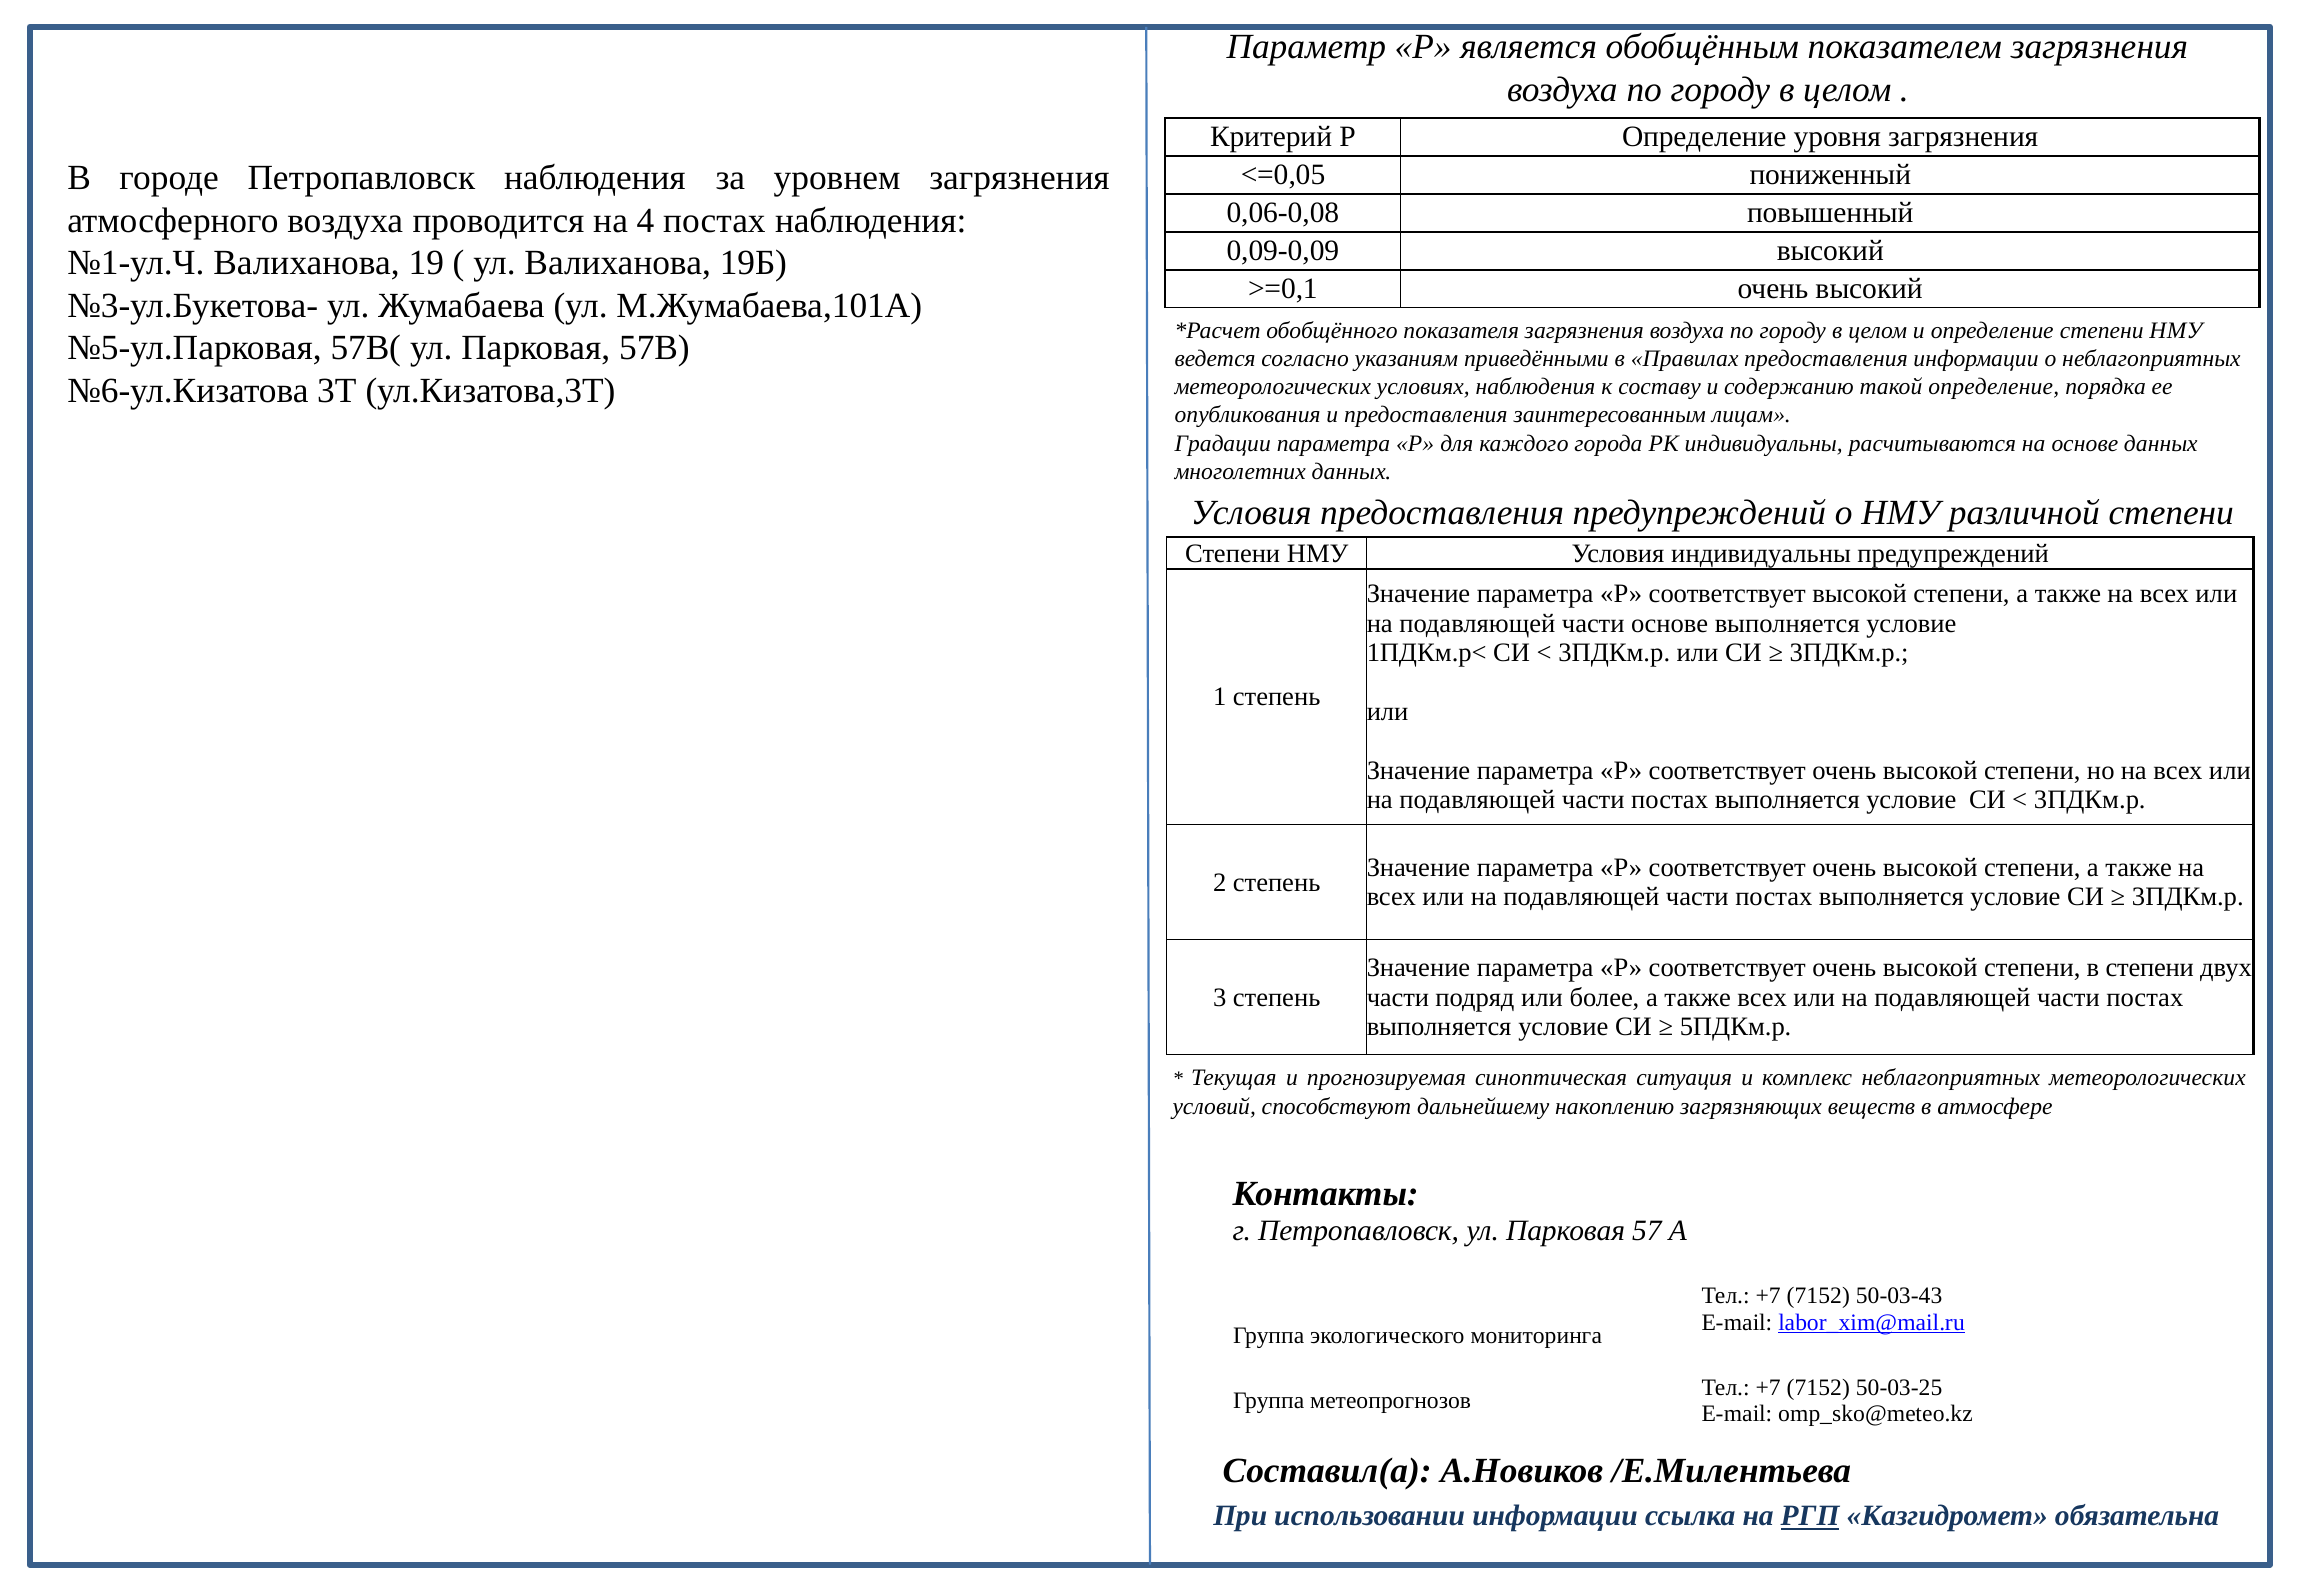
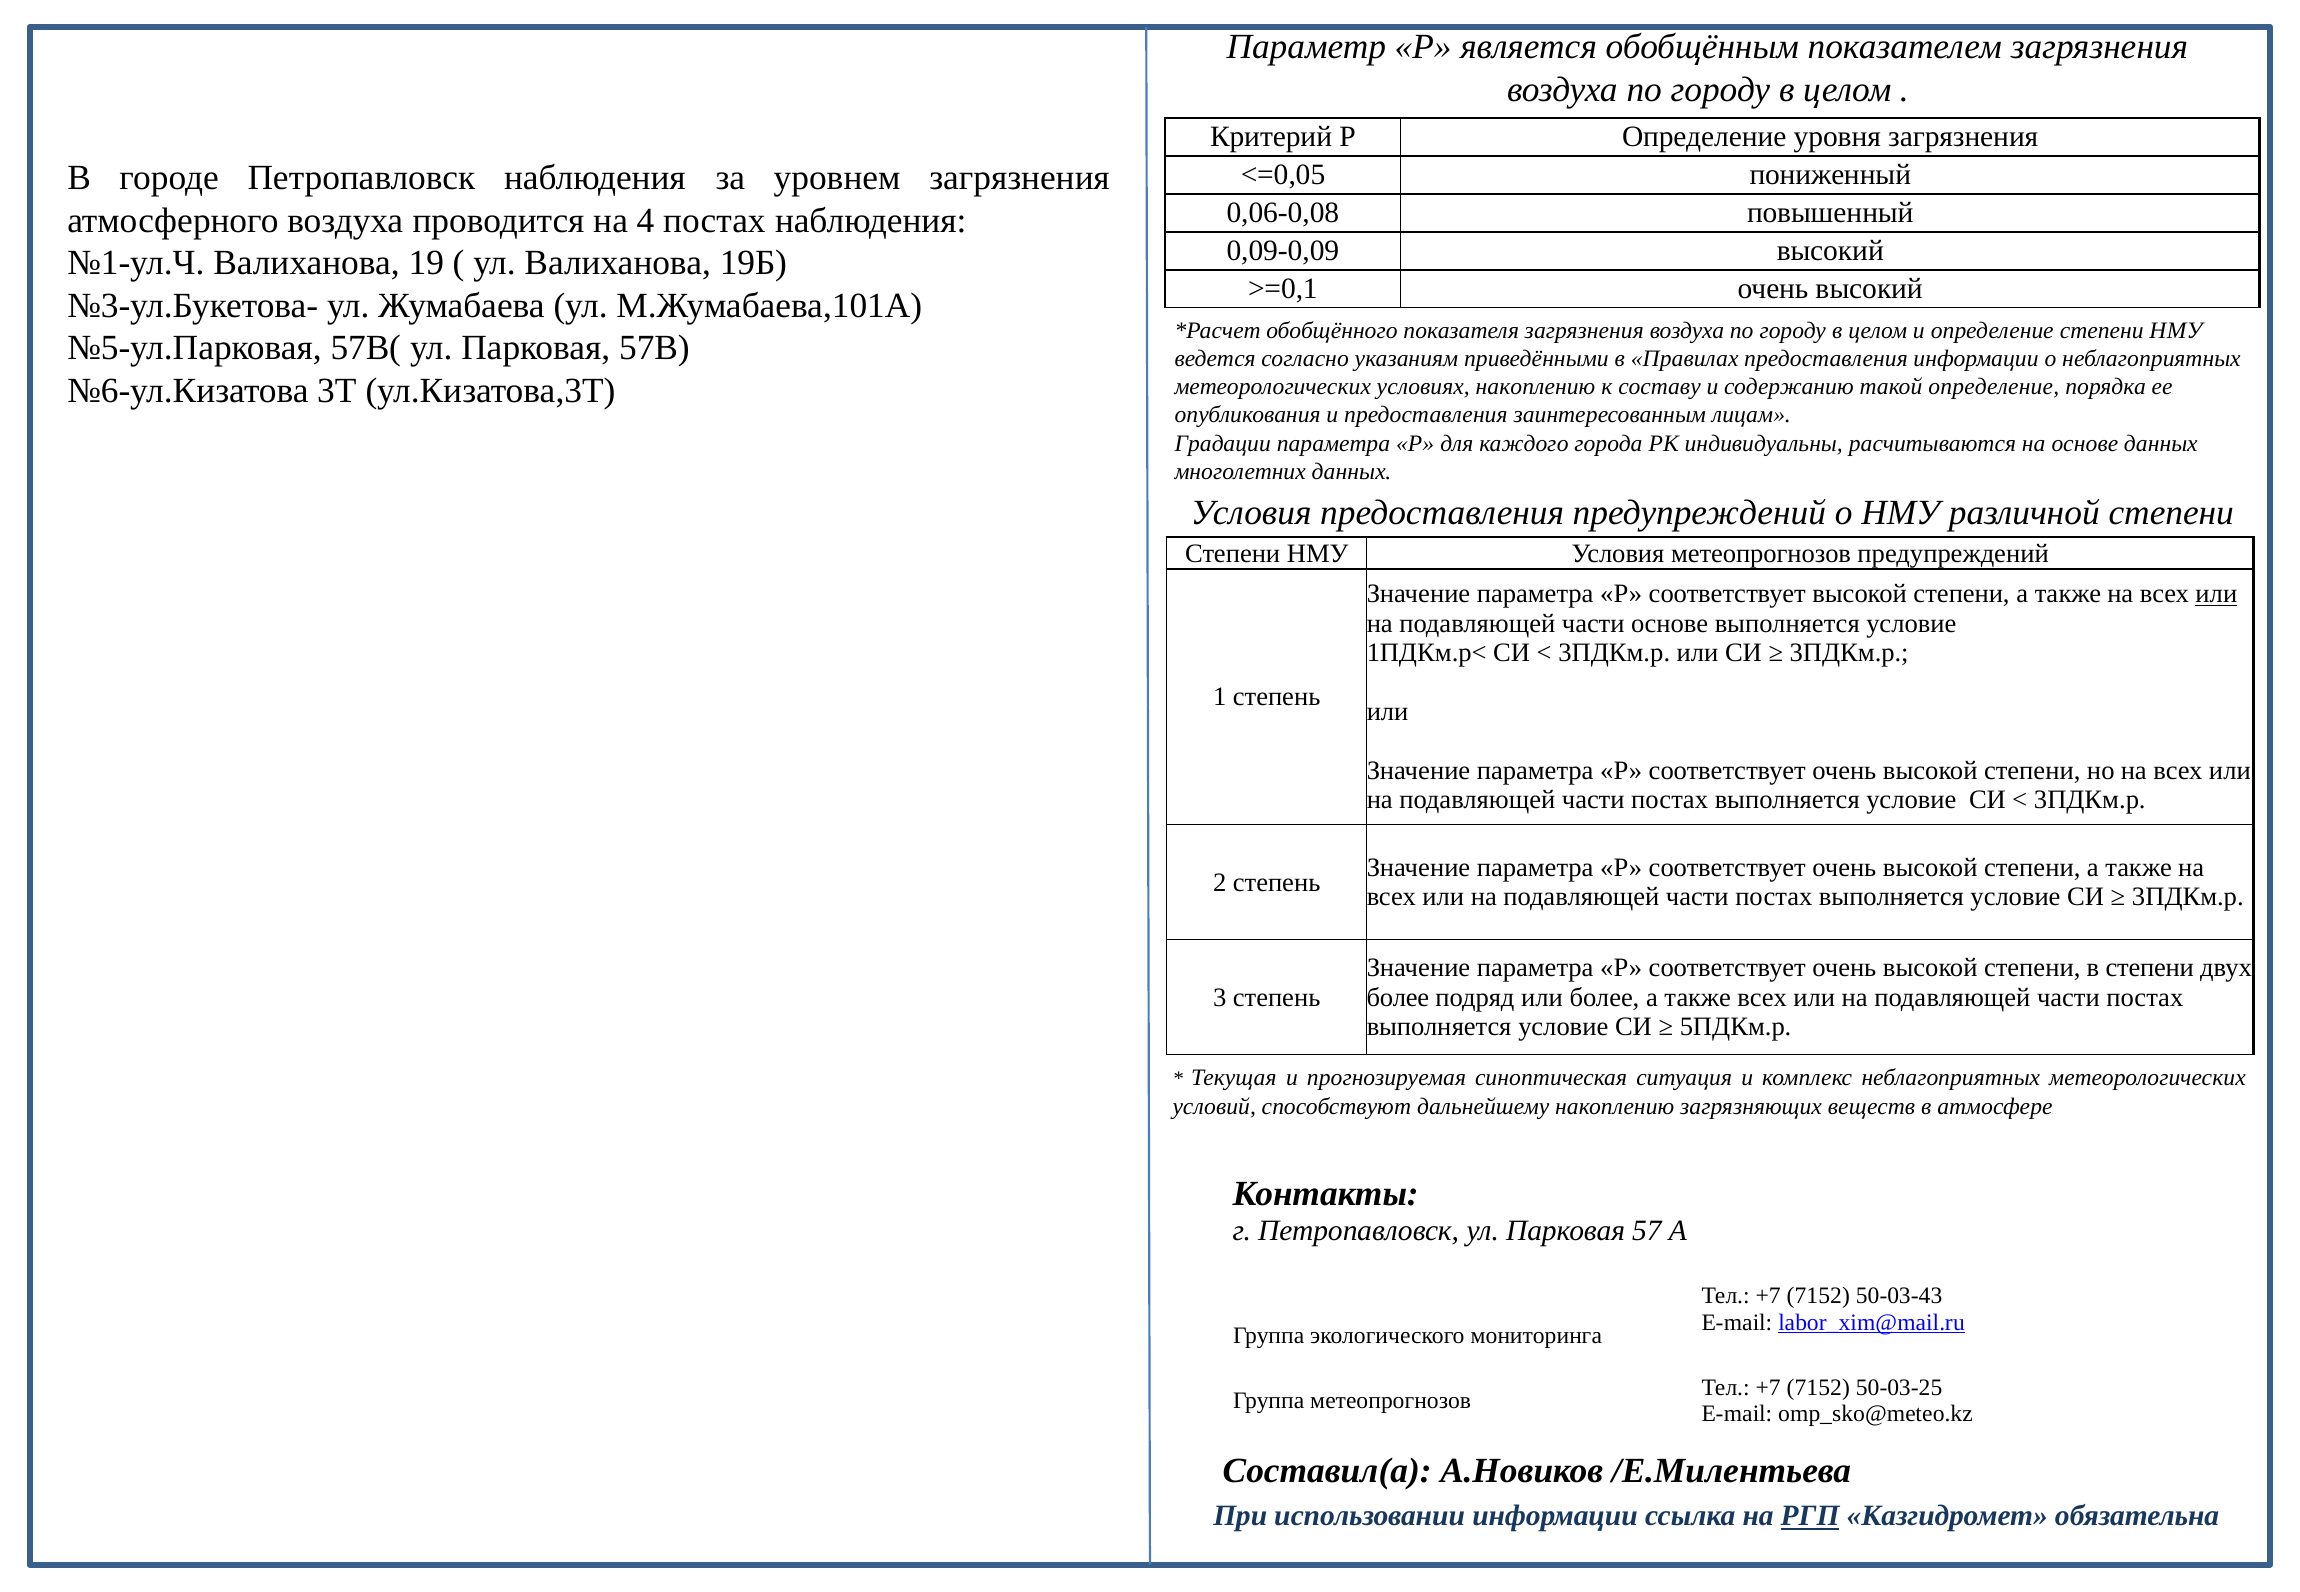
условиях наблюдения: наблюдения -> накоплению
Условия индивидуальны: индивидуальны -> метеопрогнозов
или at (2216, 594) underline: none -> present
части at (1398, 998): части -> более
